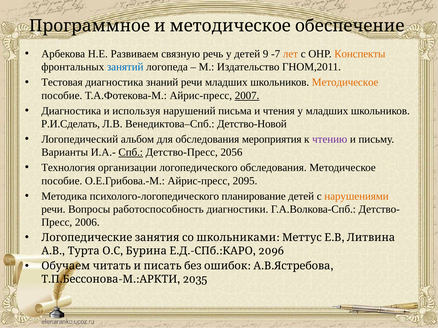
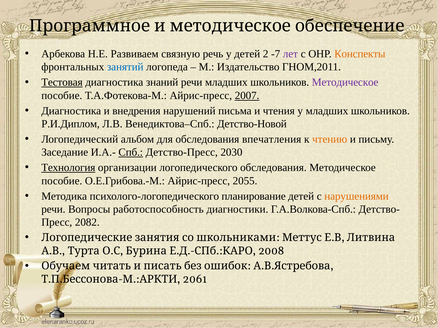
9: 9 -> 2
лет colour: orange -> purple
Тестовая underline: none -> present
Методическое at (345, 82) colour: orange -> purple
используя: используя -> внедрения
Р.И.Сделать: Р.И.Сделать -> Р.И.Диплом
мероприятия: мероприятия -> впечатления
чтению colour: purple -> orange
Варианты: Варианты -> Заседание
2056: 2056 -> 2030
Технология underline: none -> present
2095: 2095 -> 2055
2006: 2006 -> 2082
2096: 2096 -> 2008
2035: 2035 -> 2061
